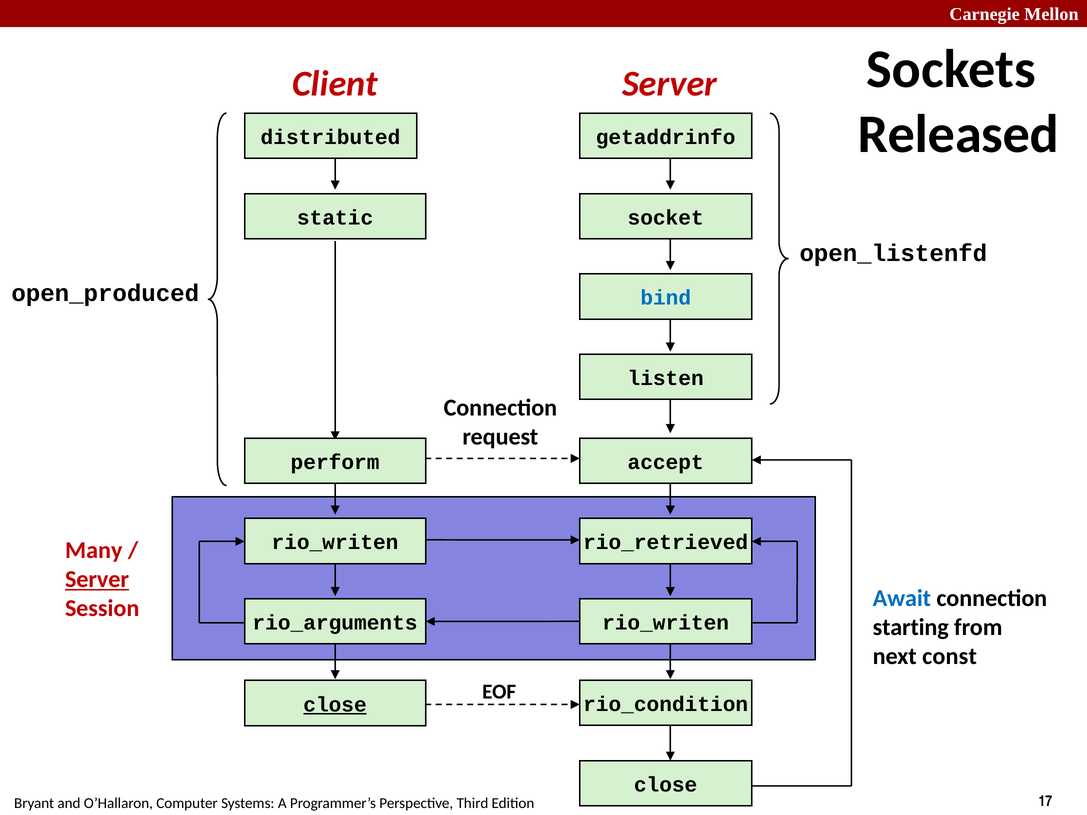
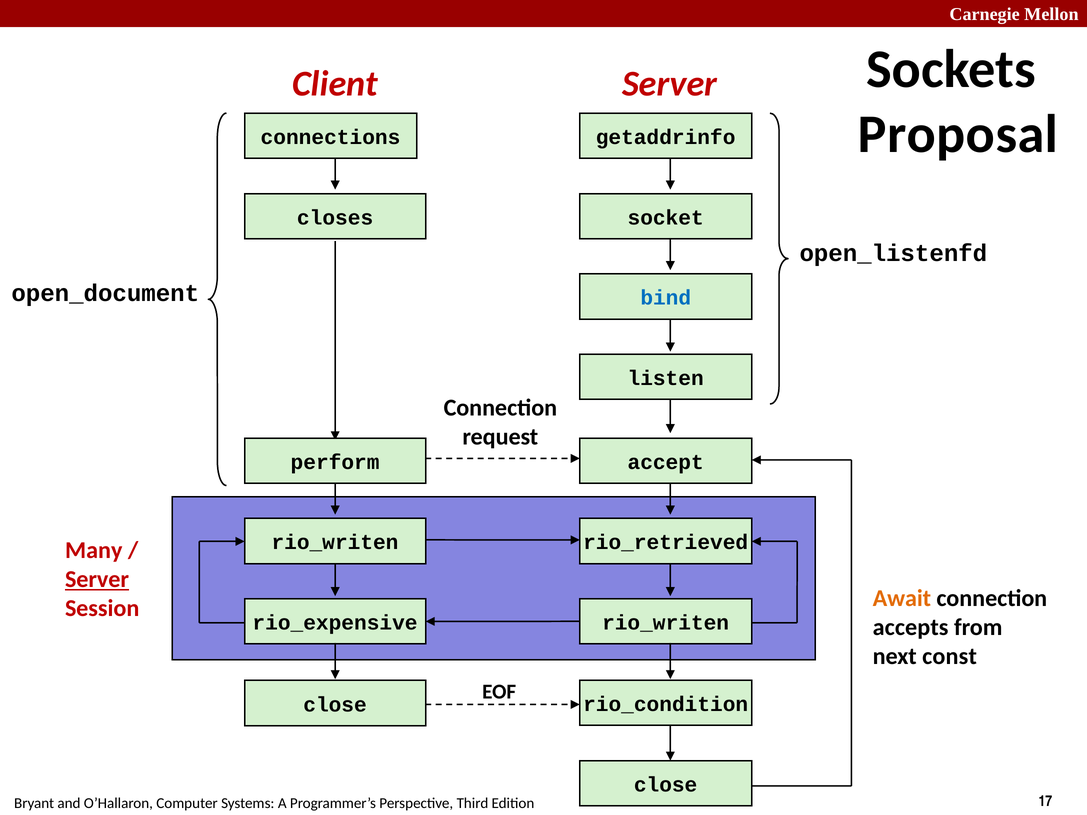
Released: Released -> Proposal
distributed: distributed -> connections
static: static -> closes
open_produced: open_produced -> open_document
Await colour: blue -> orange
rio_arguments: rio_arguments -> rio_expensive
starting: starting -> accepts
close at (335, 705) underline: present -> none
